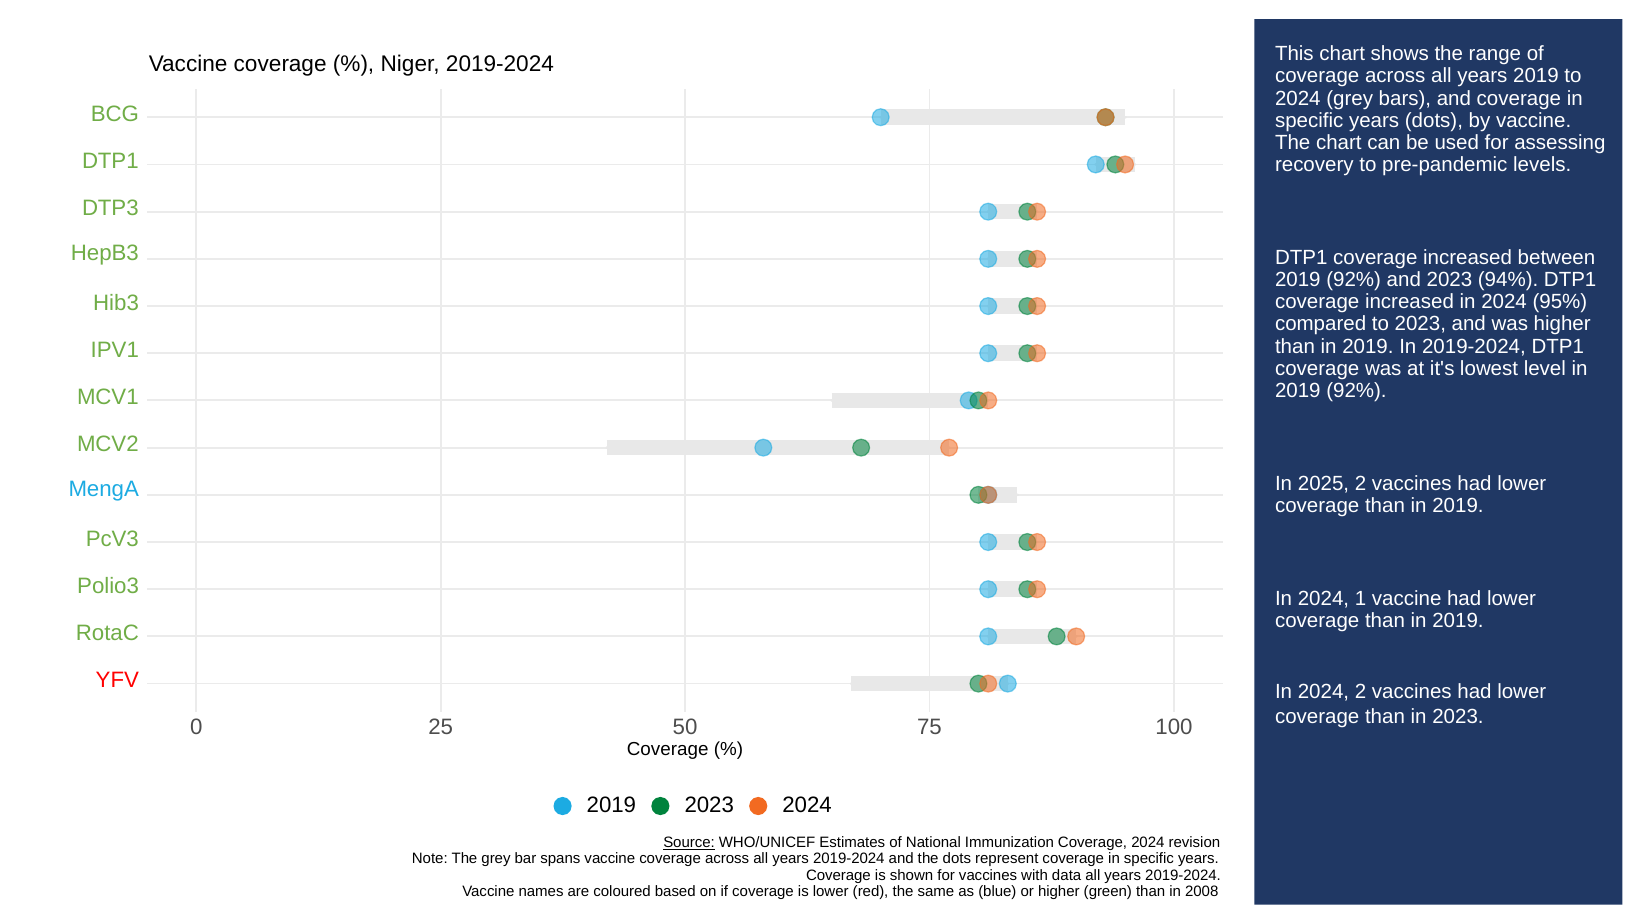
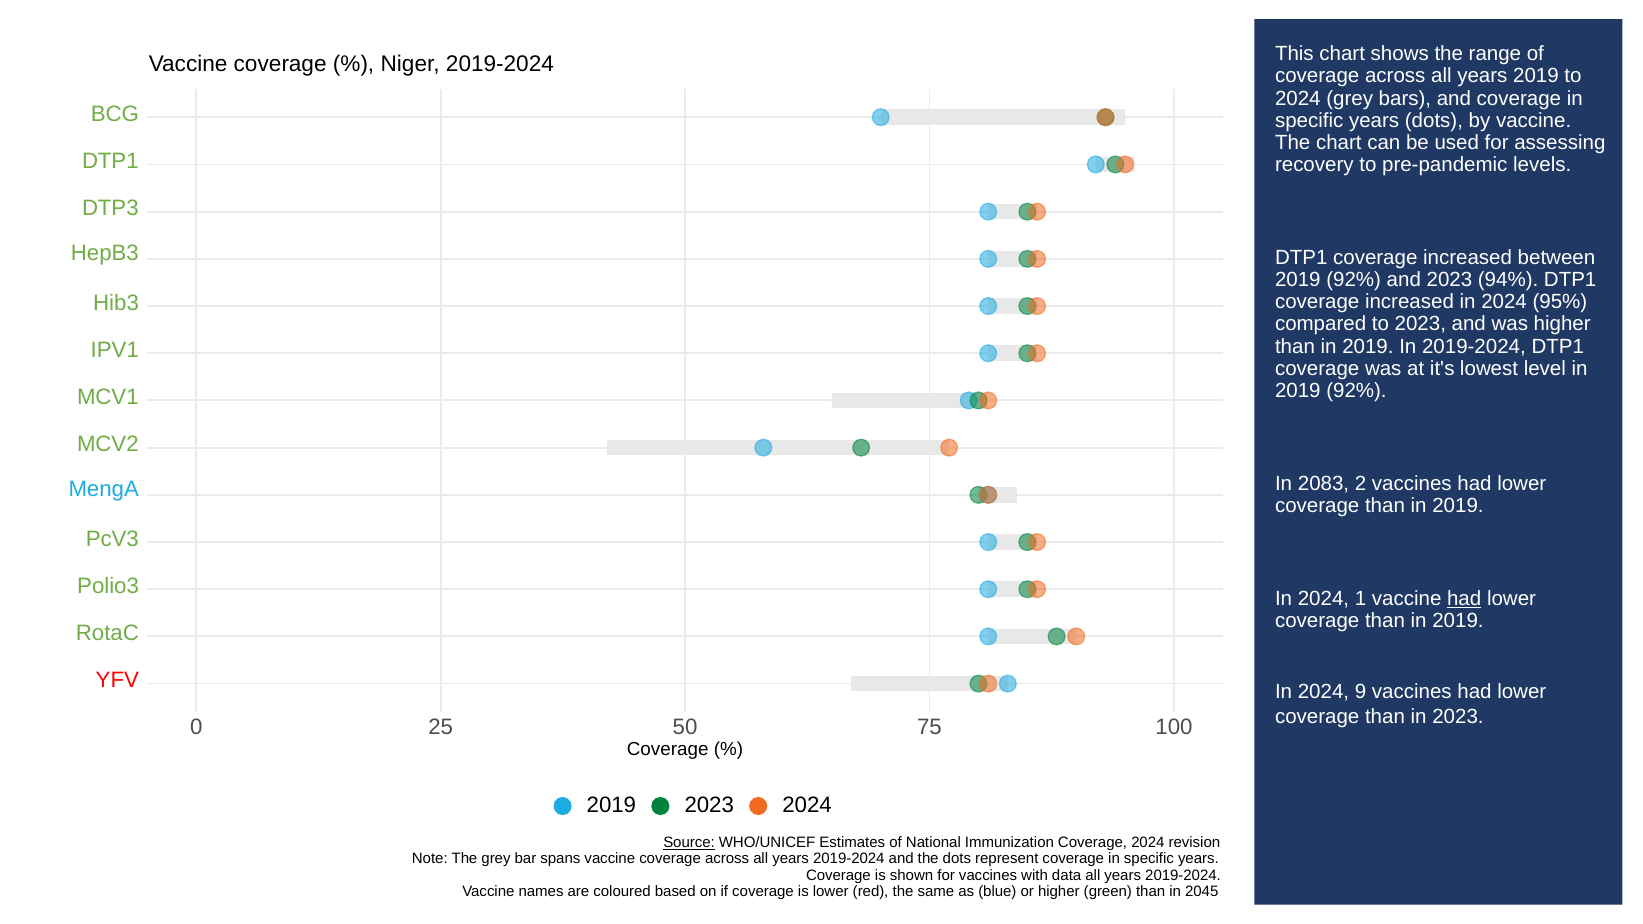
2025: 2025 -> 2083
had at (1464, 599) underline: none -> present
2024 2: 2 -> 9
2008: 2008 -> 2045
